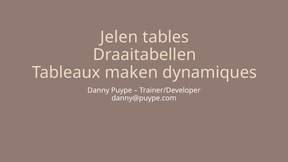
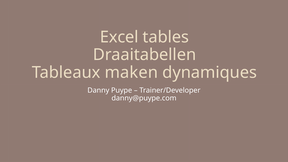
Jelen: Jelen -> Excel
